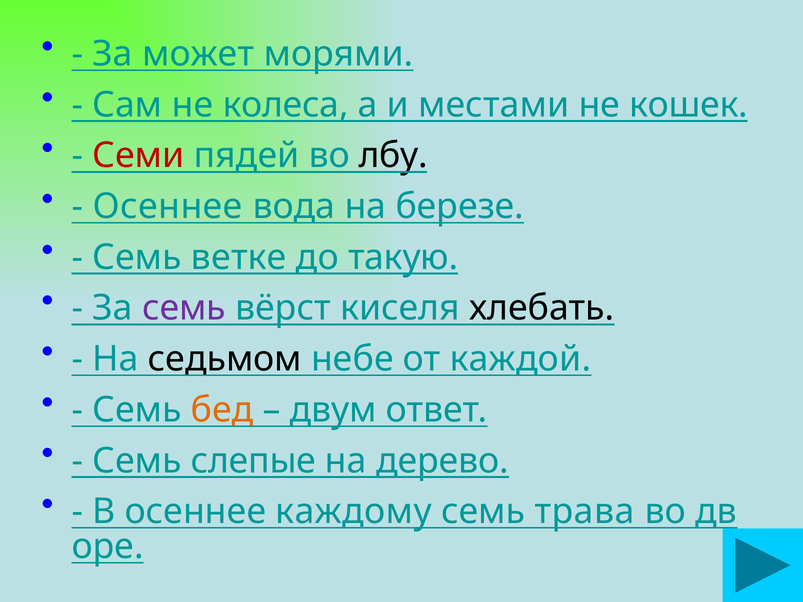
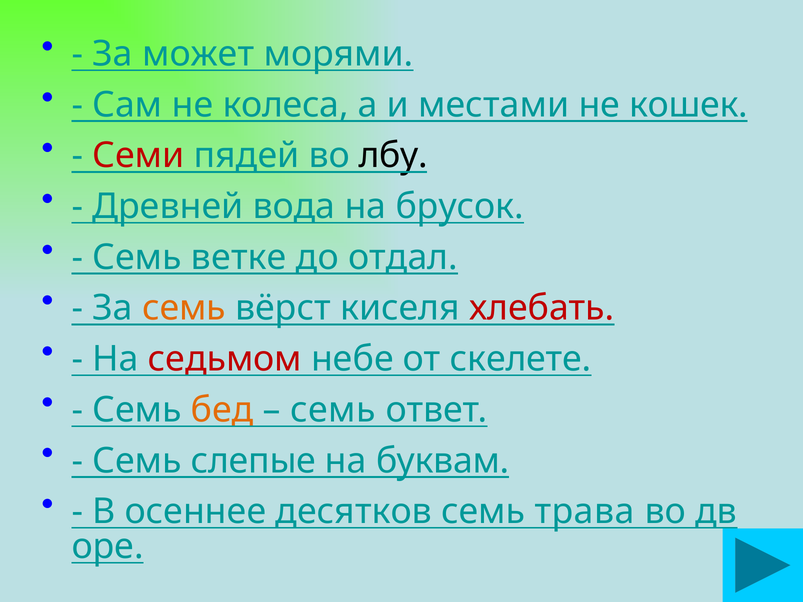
Осеннее at (168, 207): Осеннее -> Древней
березе: березе -> брусок
такую: такую -> отдал
семь at (184, 308) colour: purple -> orange
хлебать colour: black -> red
седьмом colour: black -> red
каждой: каждой -> скелете
двум at (333, 410): двум -> семь
дерево: дерево -> буквам
каждому: каждому -> десятков
